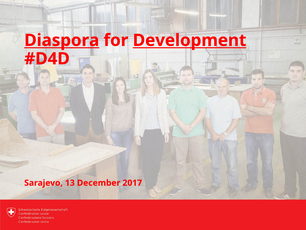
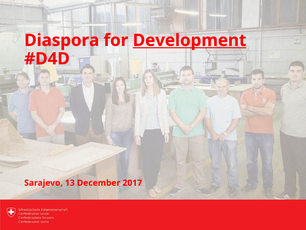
Diaspora underline: present -> none
